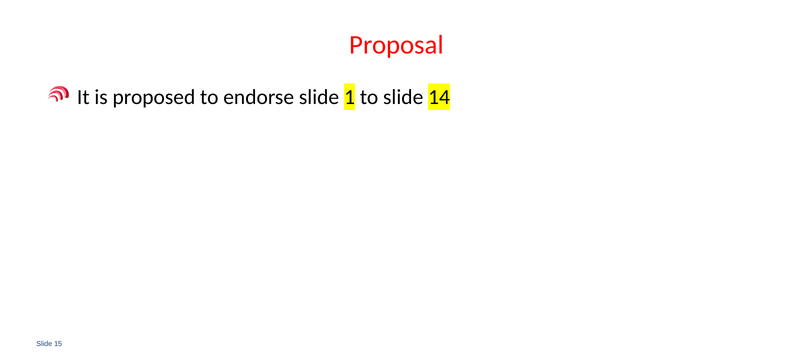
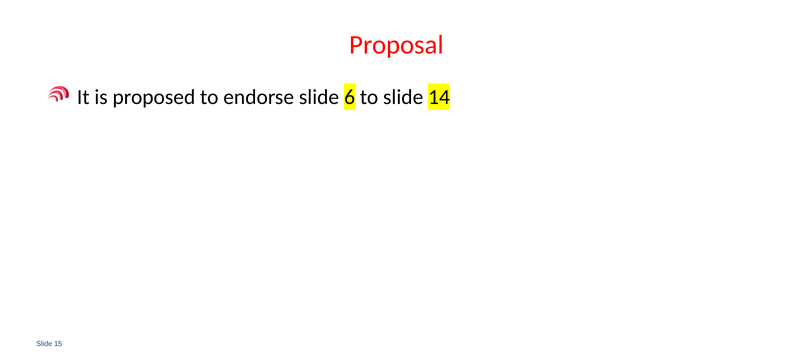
1: 1 -> 6
